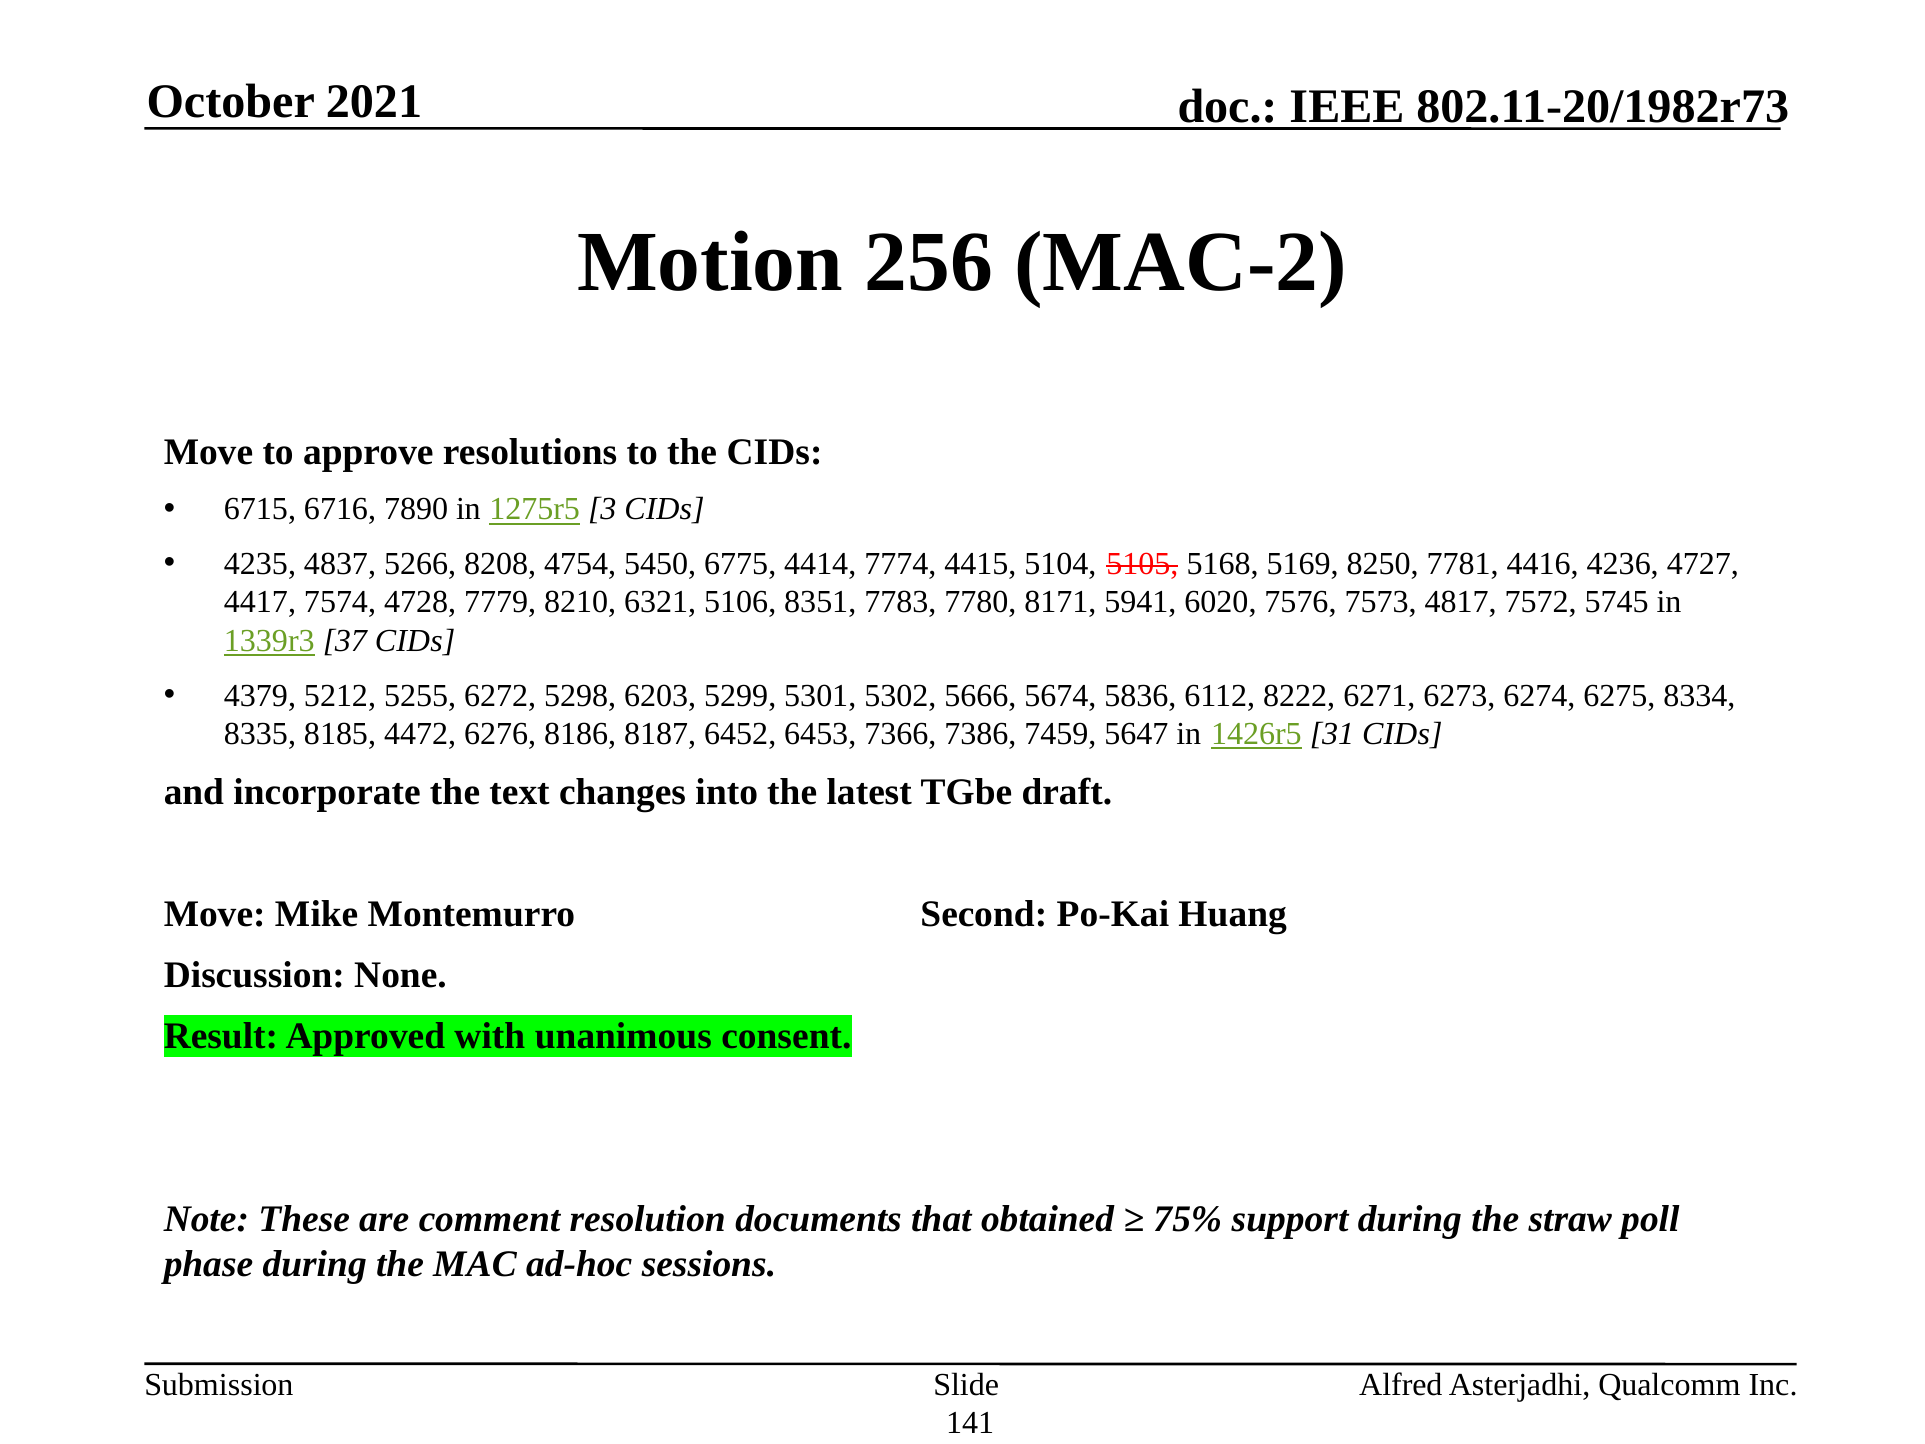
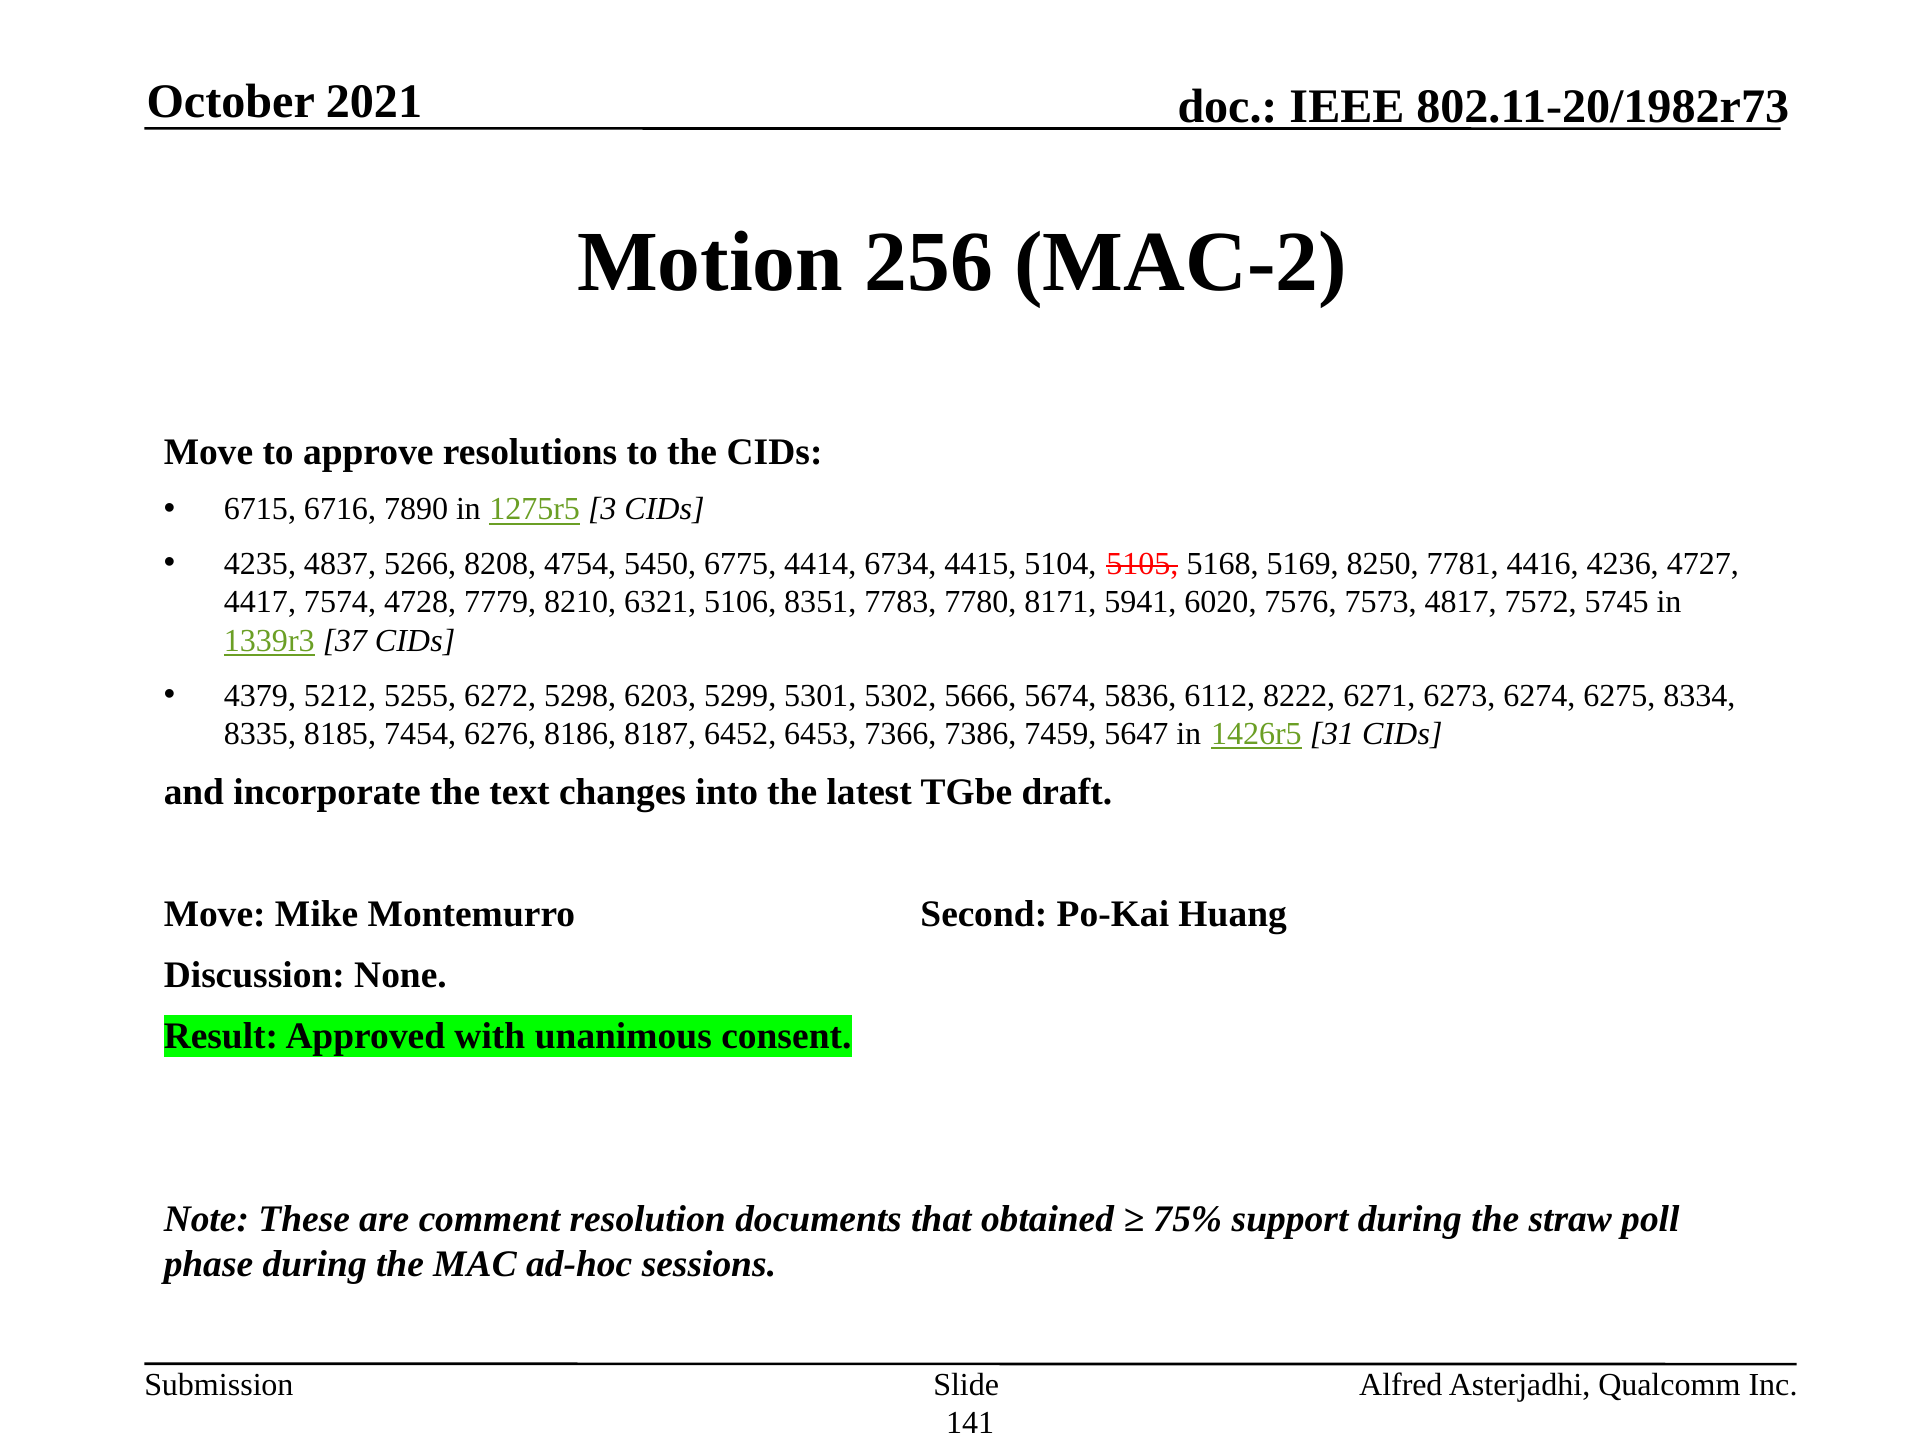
7774: 7774 -> 6734
4472: 4472 -> 7454
